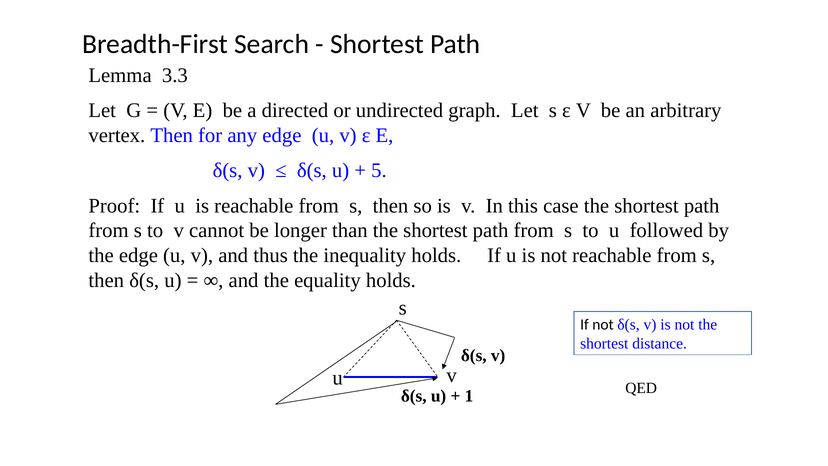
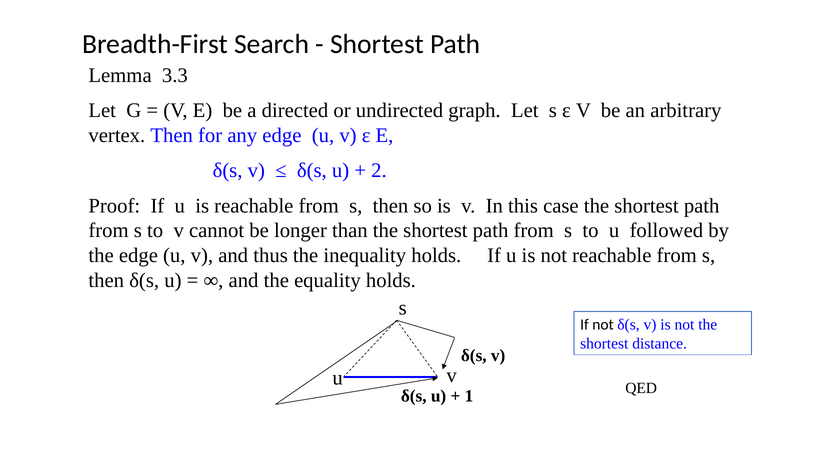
5: 5 -> 2
